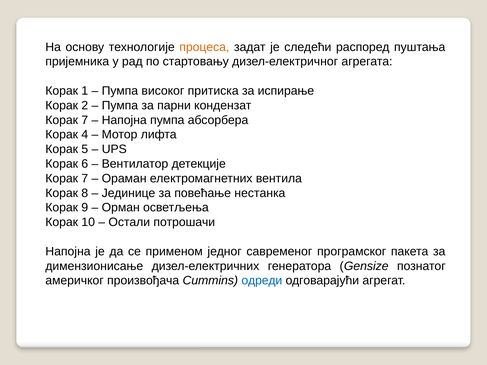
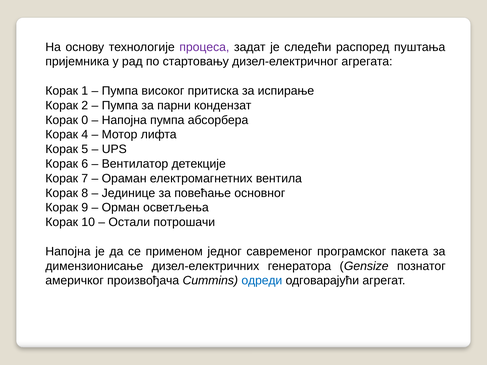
процеса colour: orange -> purple
7 at (85, 120): 7 -> 0
нестанка: нестанка -> основног
